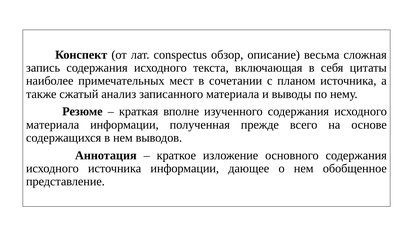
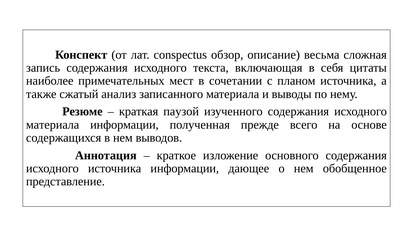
вполне: вполне -> паузой
